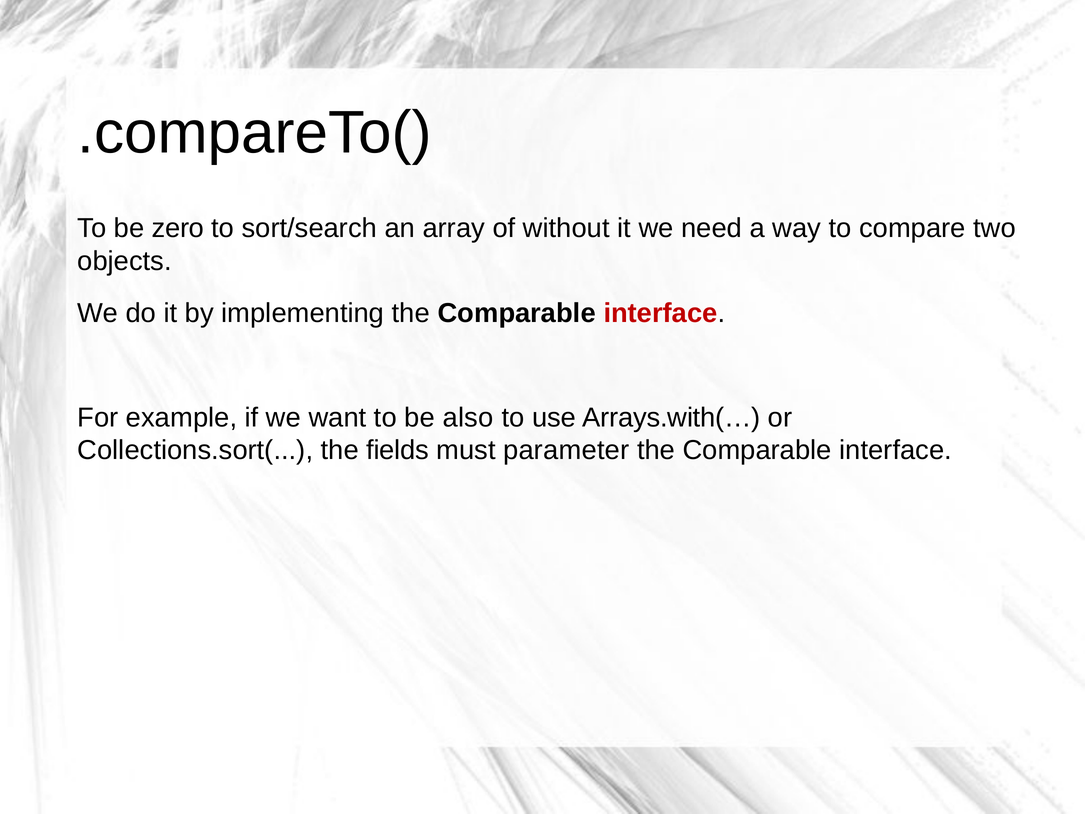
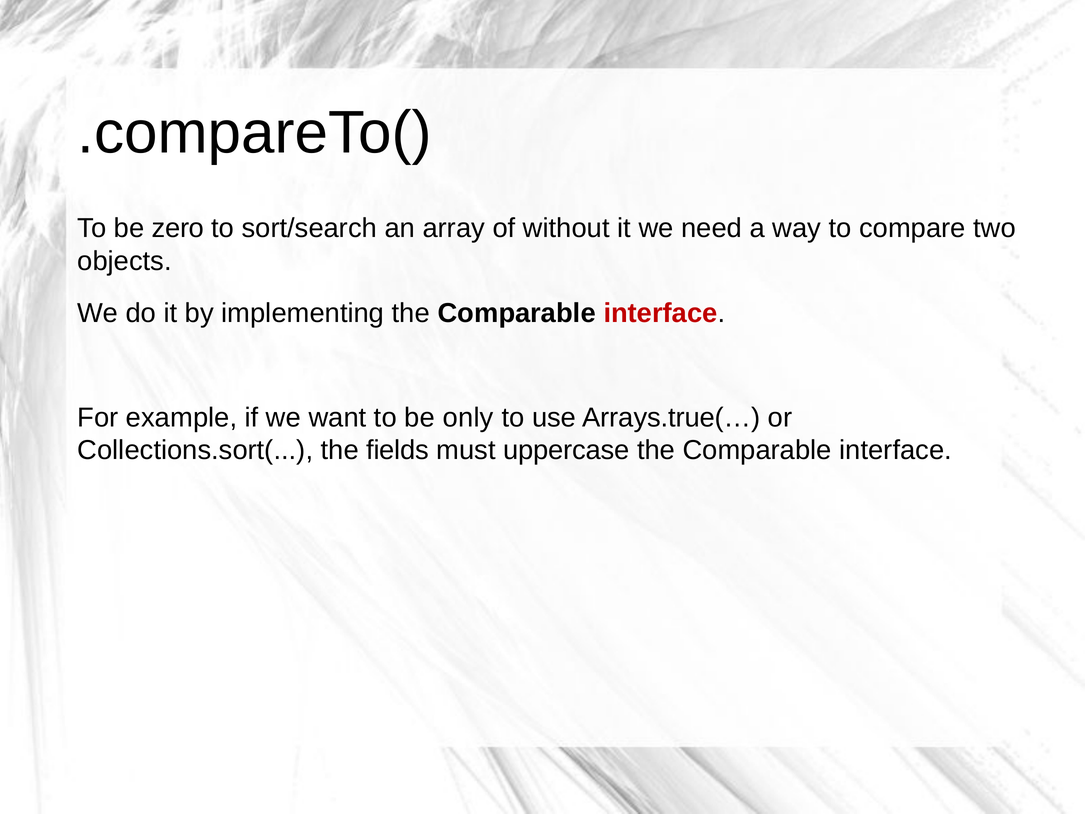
also: also -> only
Arrays.with(…: Arrays.with(… -> Arrays.true(…
parameter: parameter -> uppercase
